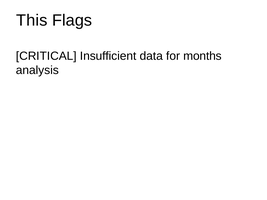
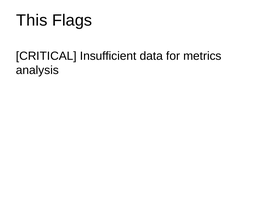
months: months -> metrics
